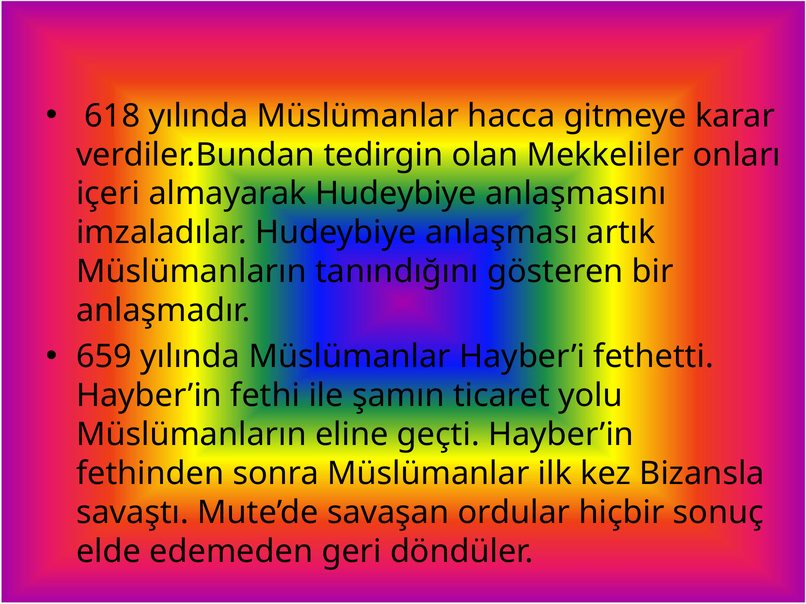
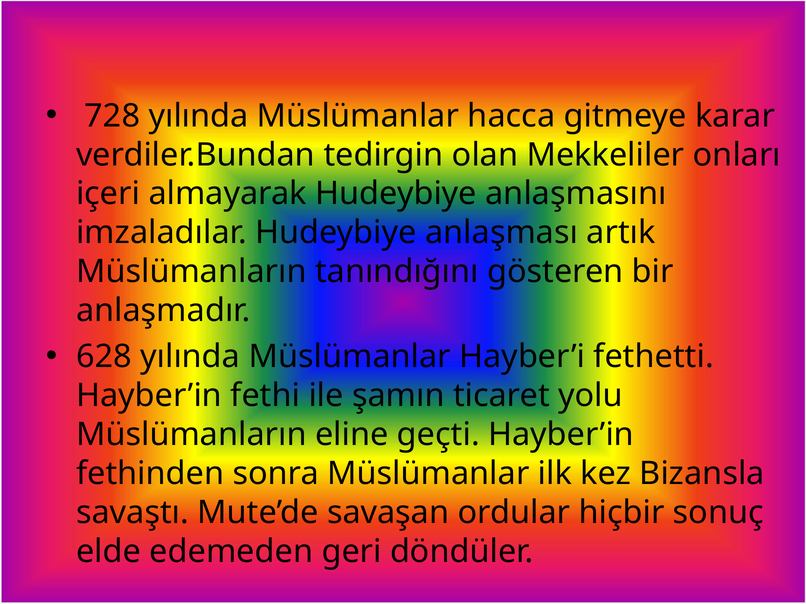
618: 618 -> 728
659: 659 -> 628
